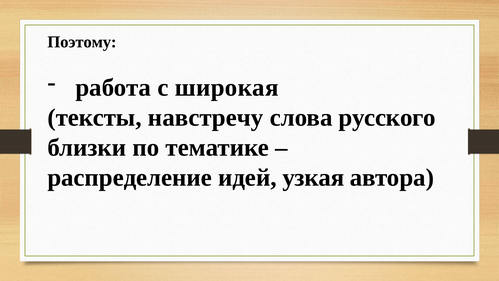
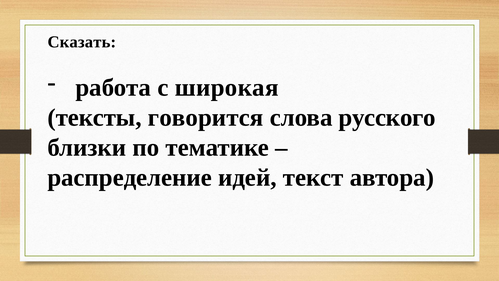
Поэтому: Поэтому -> Сказать
навстречу: навстречу -> говорится
узкая: узкая -> текст
